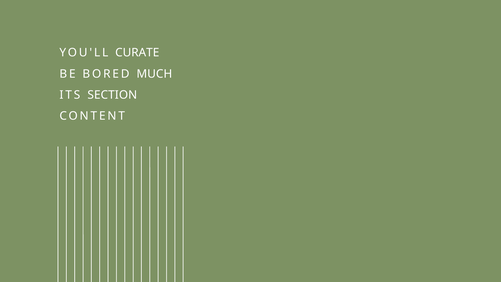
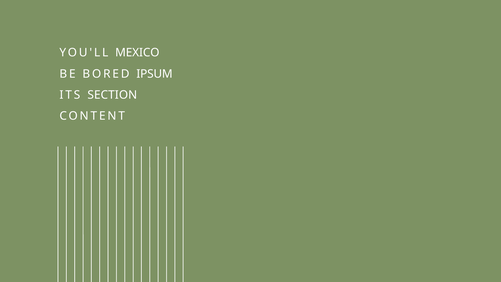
CURATE: CURATE -> MEXICO
MUCH: MUCH -> IPSUM
